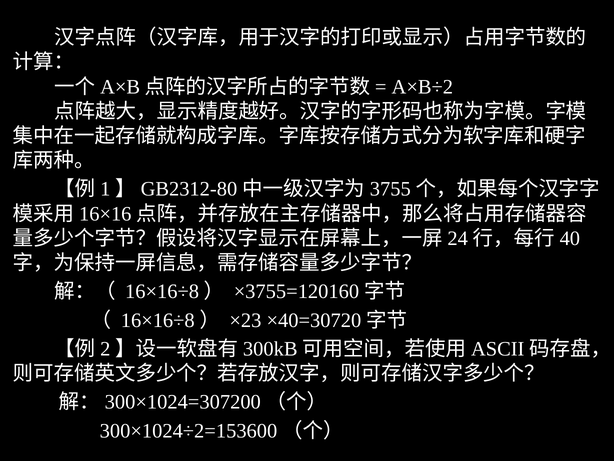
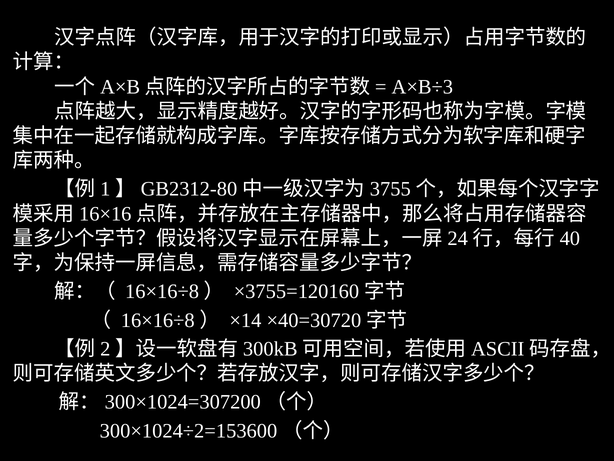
A×B÷2: A×B÷2 -> A×B÷3
×23: ×23 -> ×14
